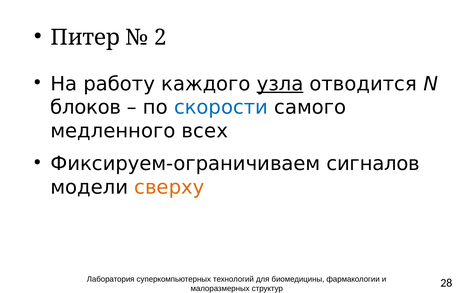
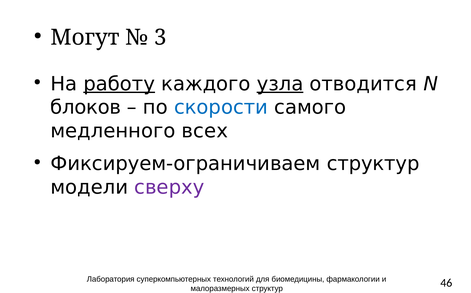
Питер: Питер -> Могут
2: 2 -> 3
работу underline: none -> present
Фиксируем-ограничиваем сигналов: сигналов -> структур
сверху colour: orange -> purple
28: 28 -> 46
